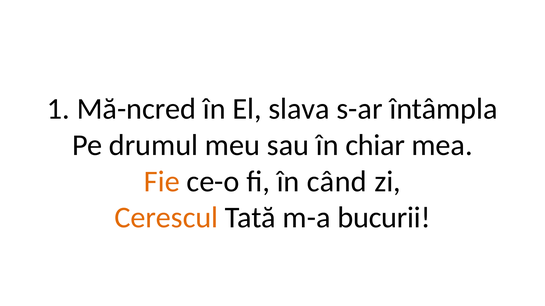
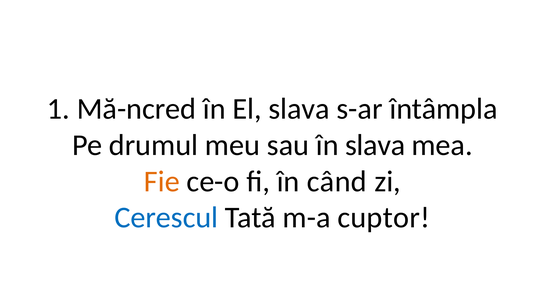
în chiar: chiar -> slava
Cerescul colour: orange -> blue
bucurii: bucurii -> cuptor
